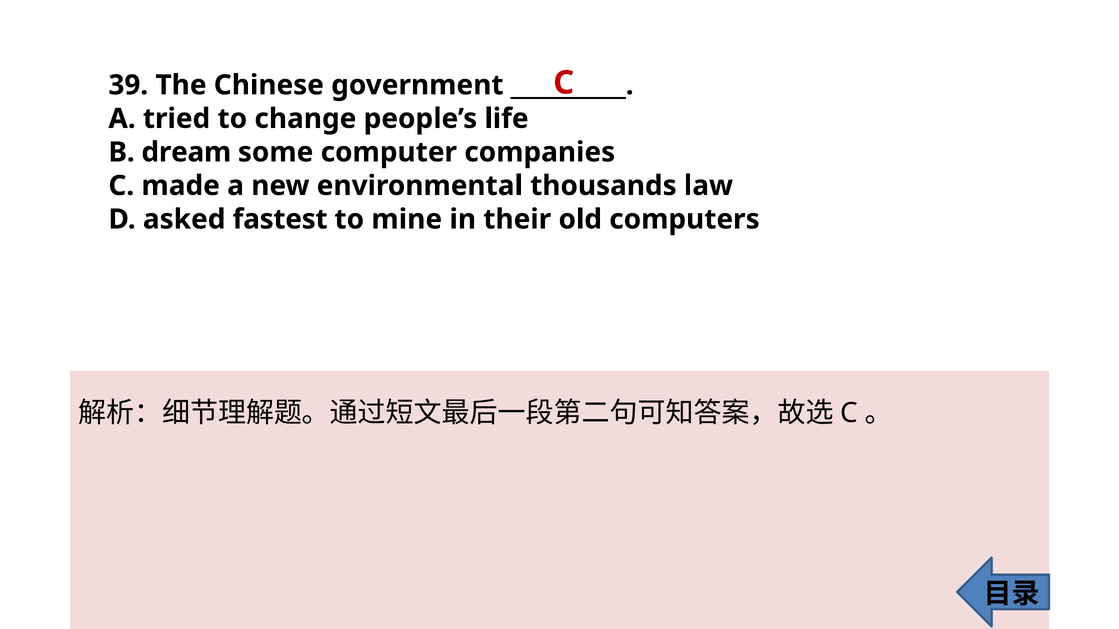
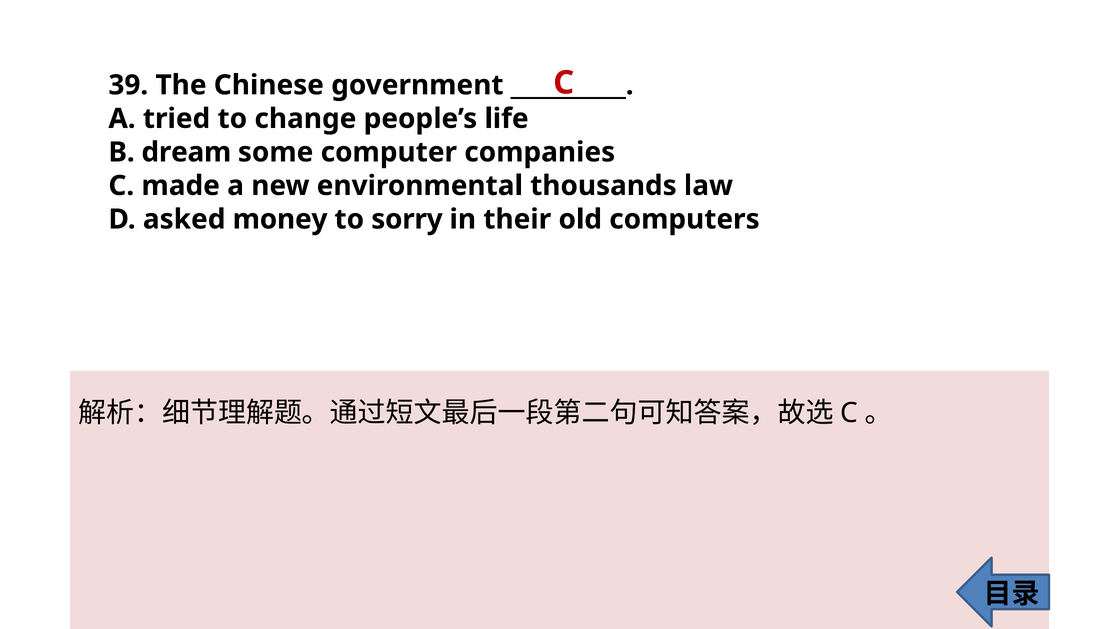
fastest: fastest -> money
mine: mine -> sorry
